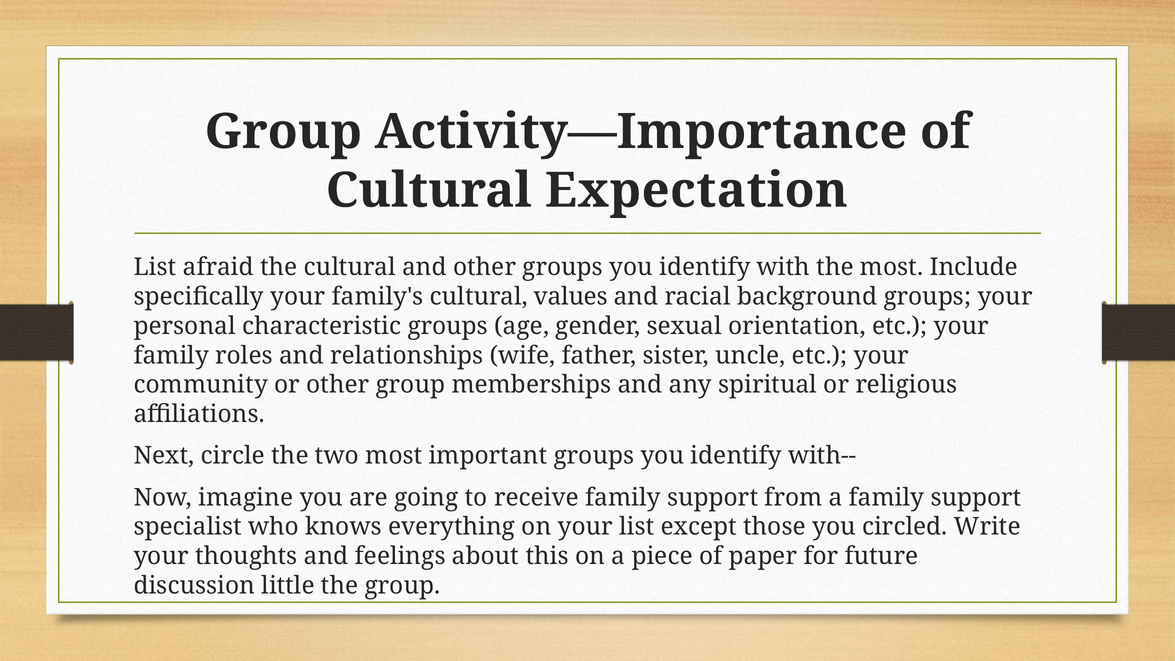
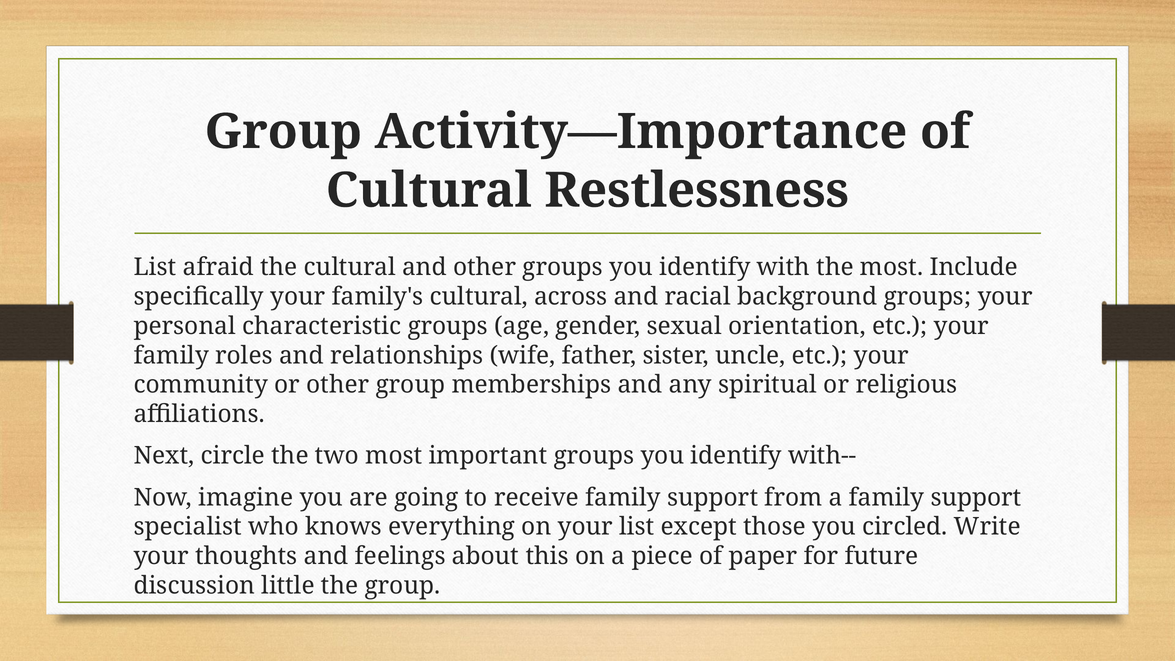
Expectation: Expectation -> Restlessness
values: values -> across
